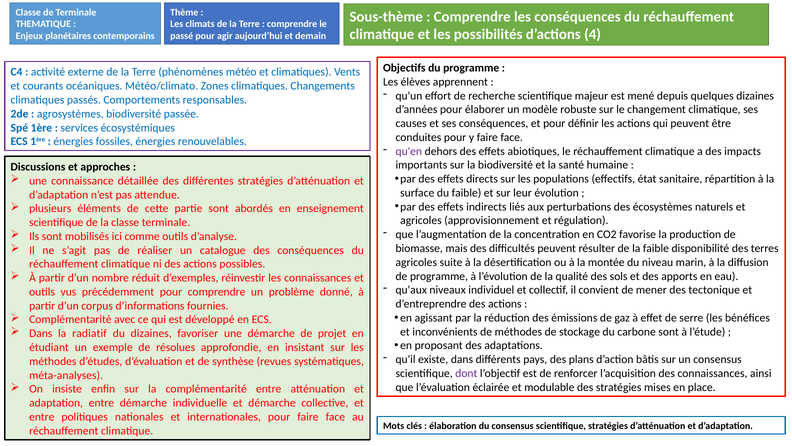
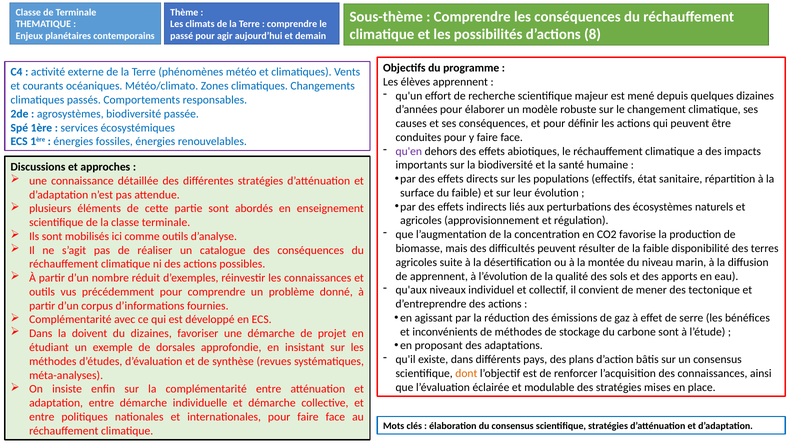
4: 4 -> 8
de programme: programme -> apprennent
radiatif: radiatif -> doivent
résolues: résolues -> dorsales
dont colour: purple -> orange
